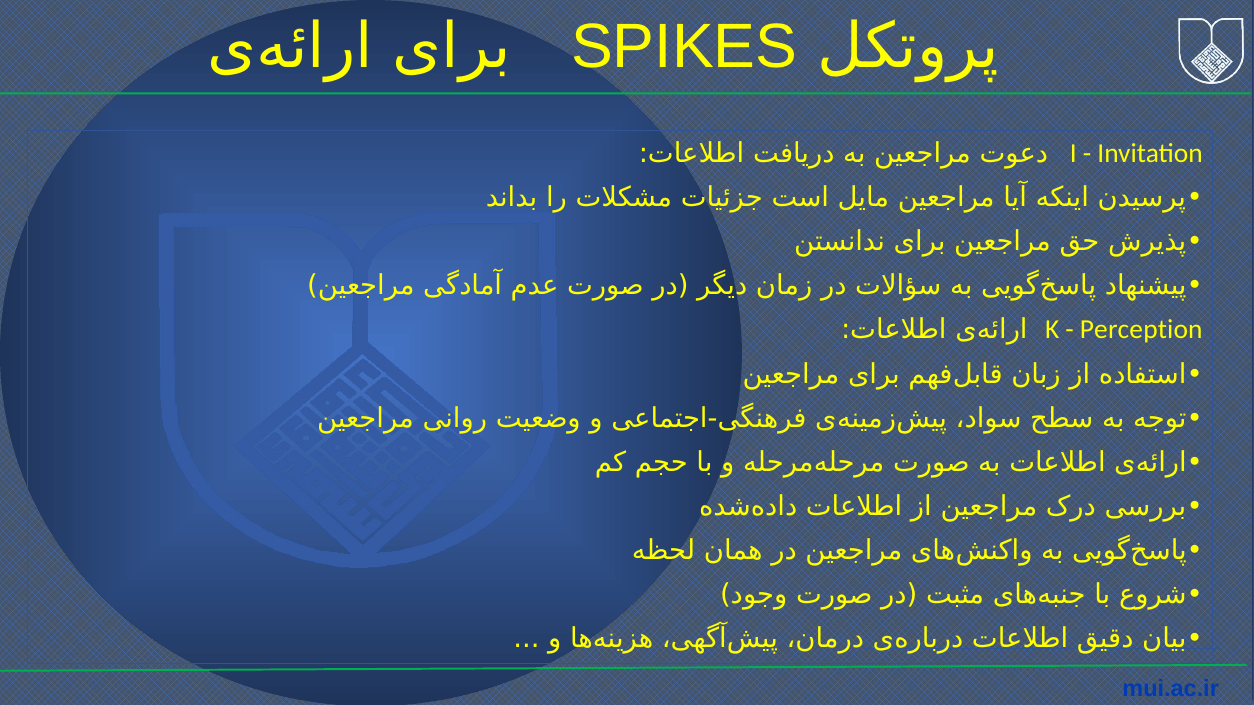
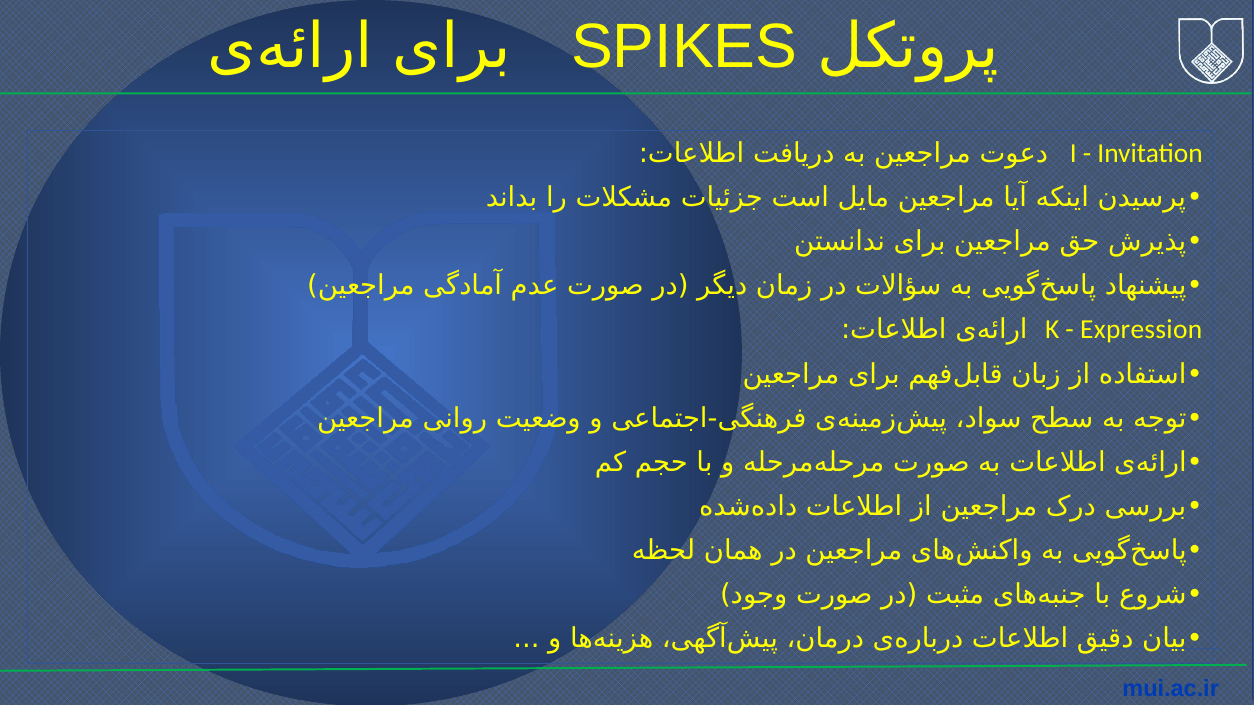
Perception: Perception -> Expression
